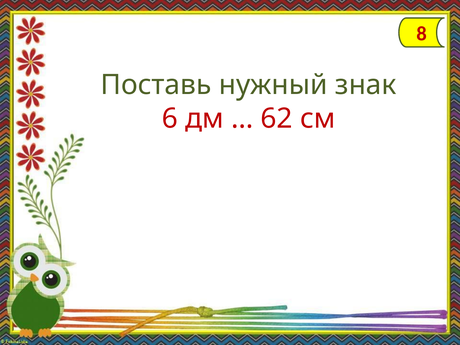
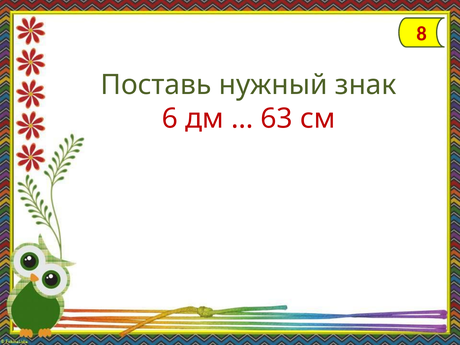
62: 62 -> 63
